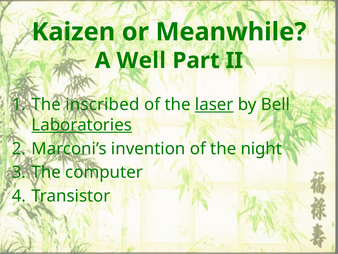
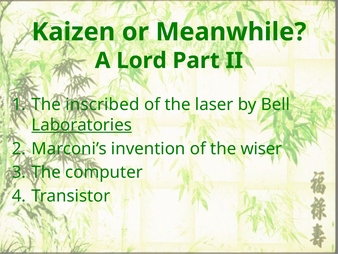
Well: Well -> Lord
laser underline: present -> none
night: night -> wiser
